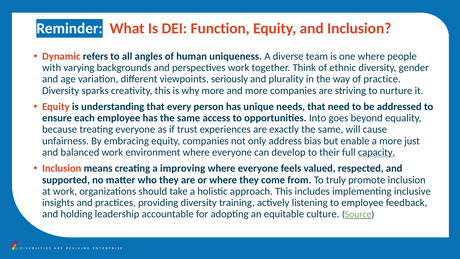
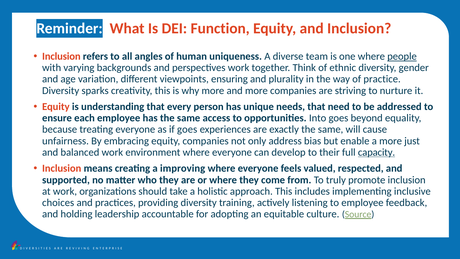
Dynamic at (61, 56): Dynamic -> Inclusion
people underline: none -> present
seriously: seriously -> ensuring
if trust: trust -> goes
insights: insights -> choices
